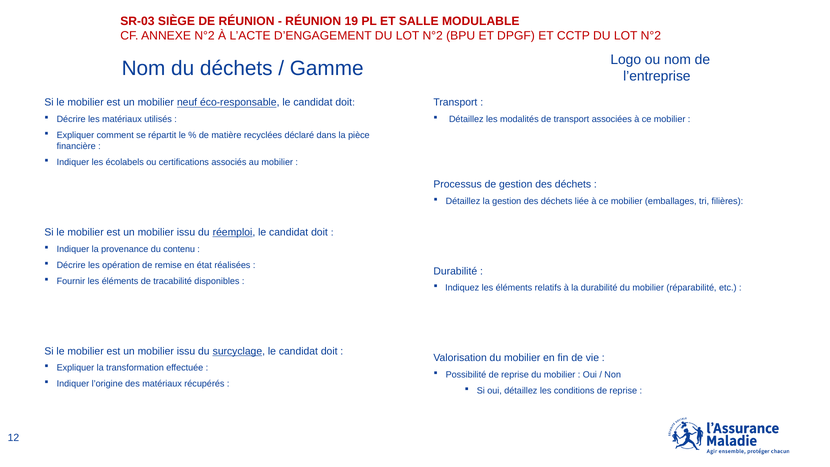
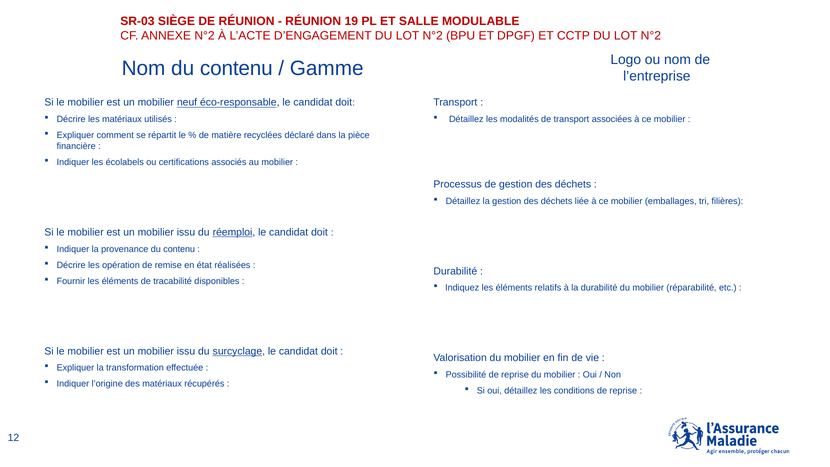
Nom du déchets: déchets -> contenu
